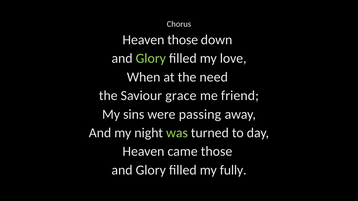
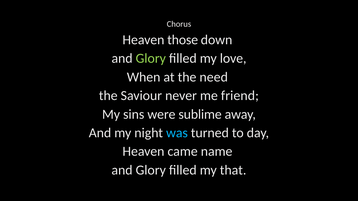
grace: grace -> never
passing: passing -> sublime
was colour: light green -> light blue
came those: those -> name
fully: fully -> that
